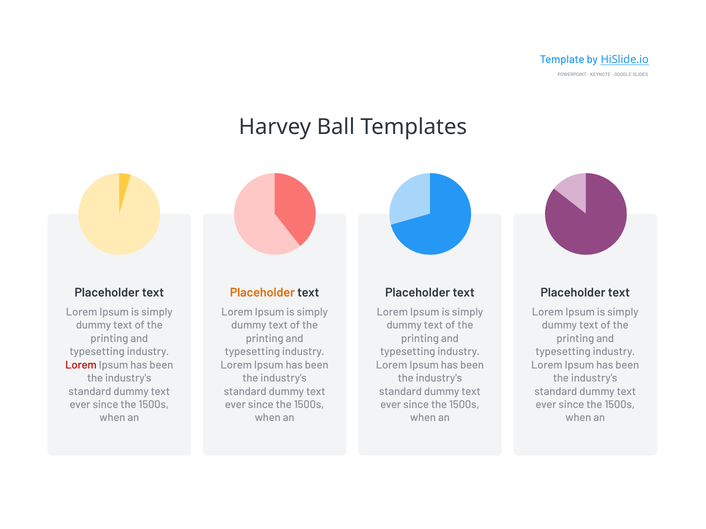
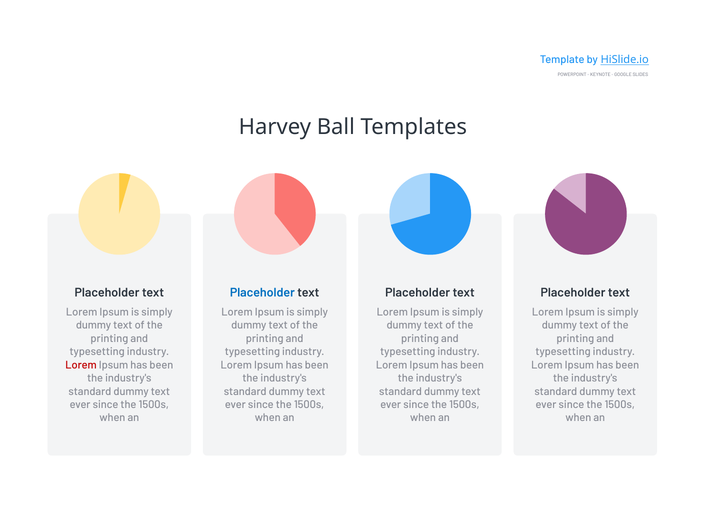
Placeholder at (262, 293) colour: orange -> blue
